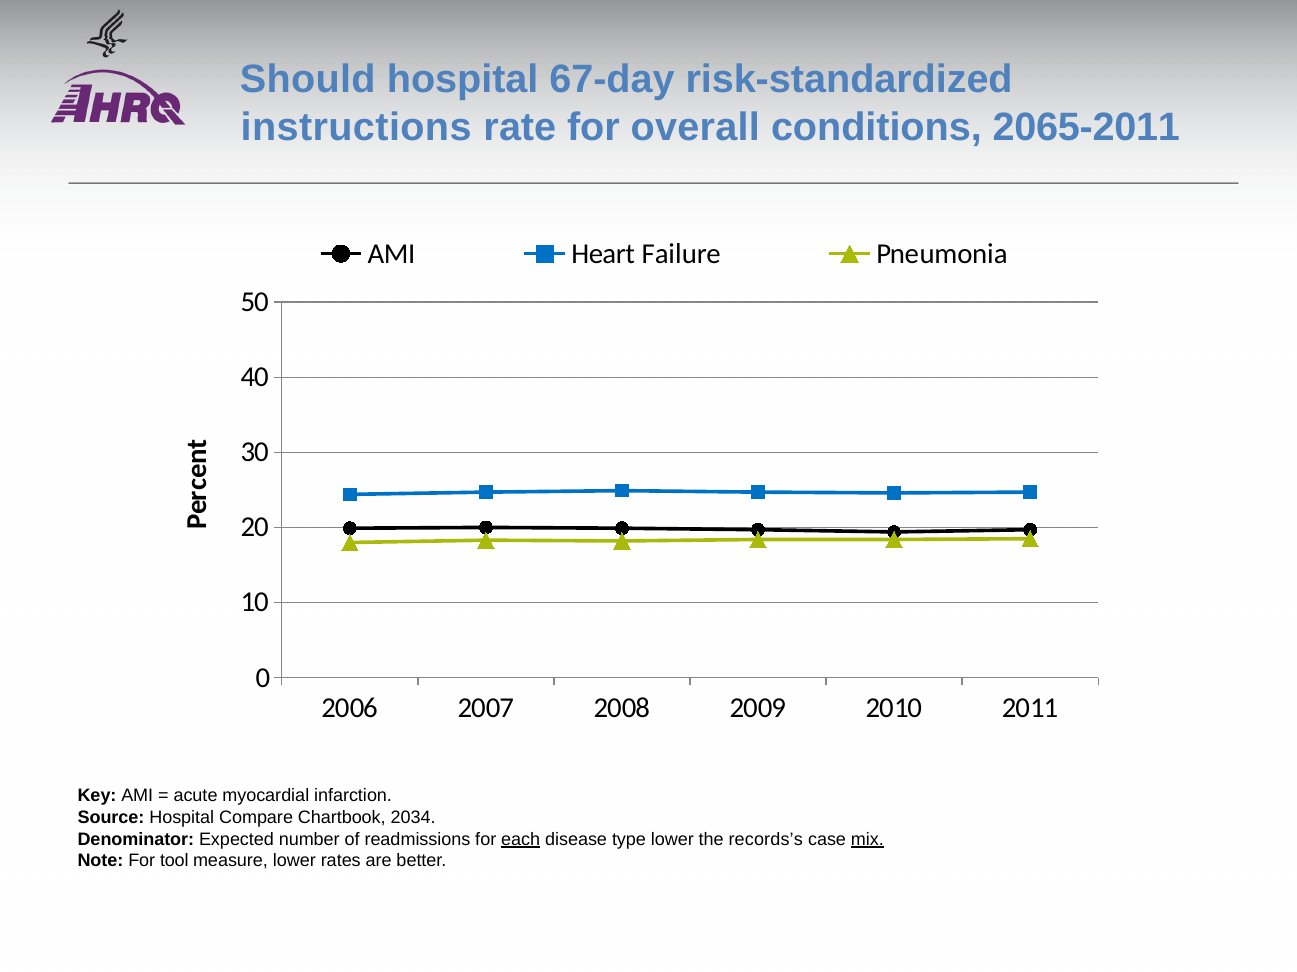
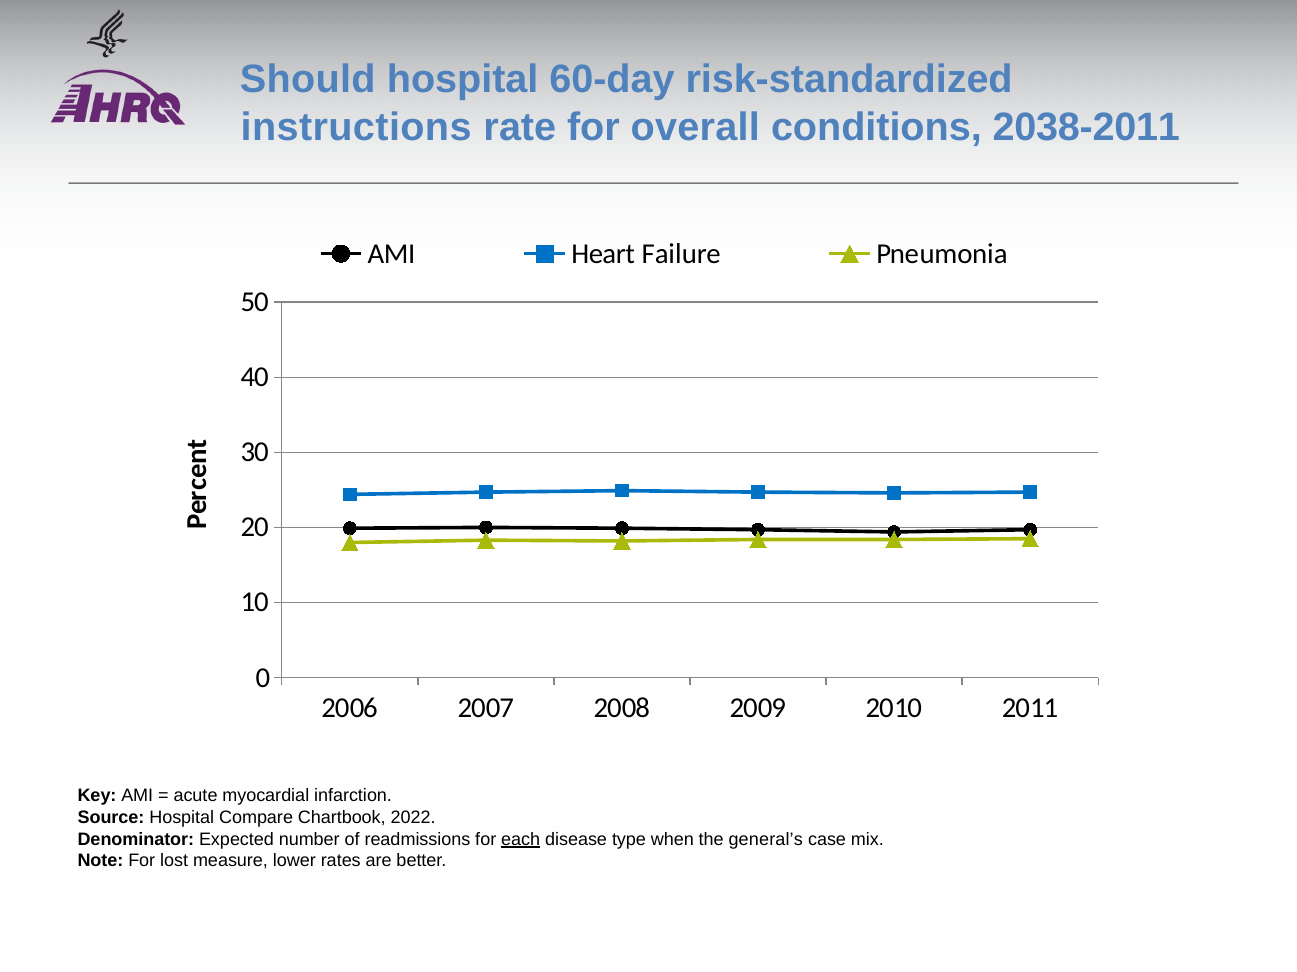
67-day: 67-day -> 60-day
2065-2011: 2065-2011 -> 2038-2011
2034: 2034 -> 2022
type lower: lower -> when
records’s: records’s -> general’s
mix underline: present -> none
tool: tool -> lost
